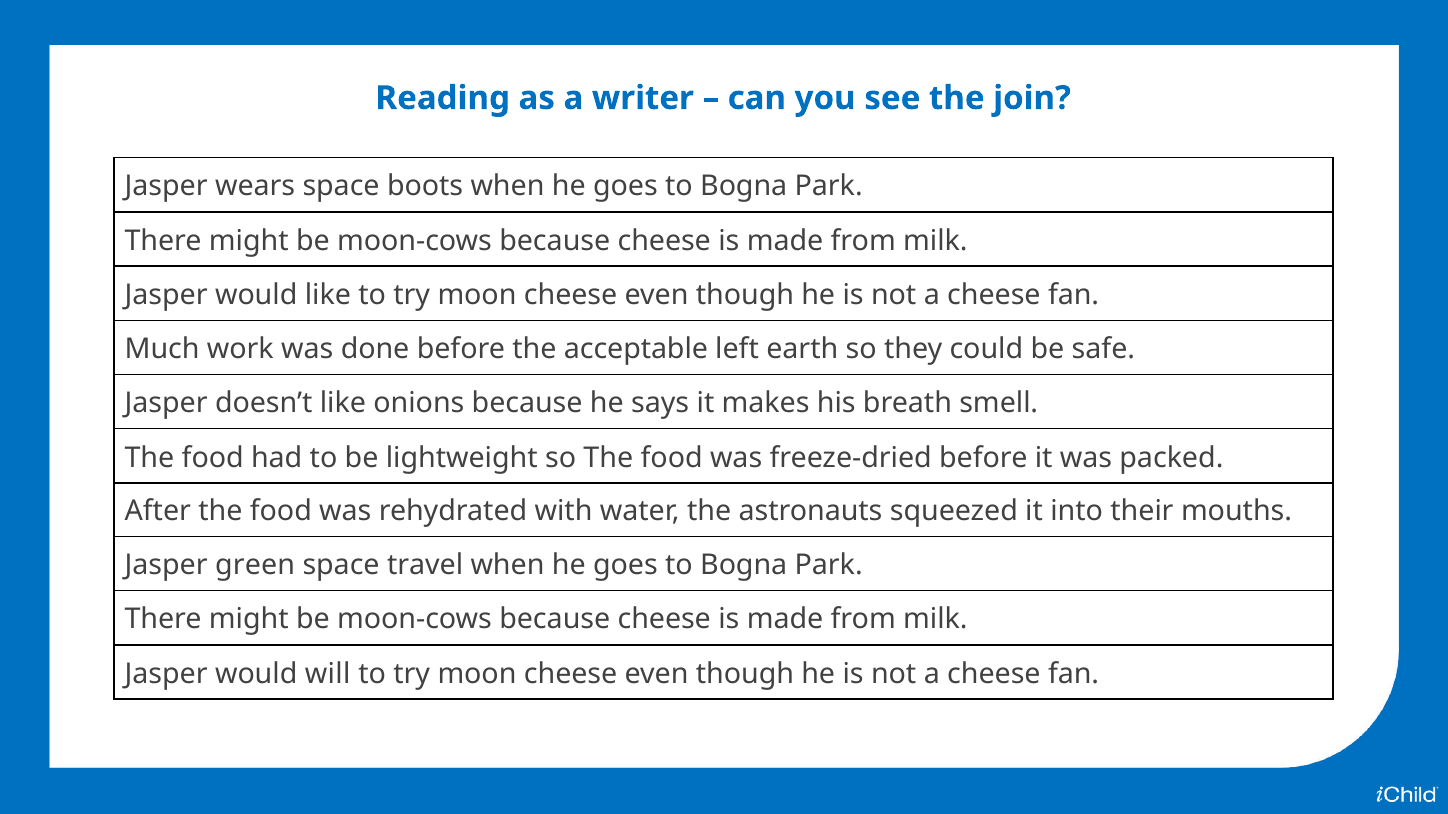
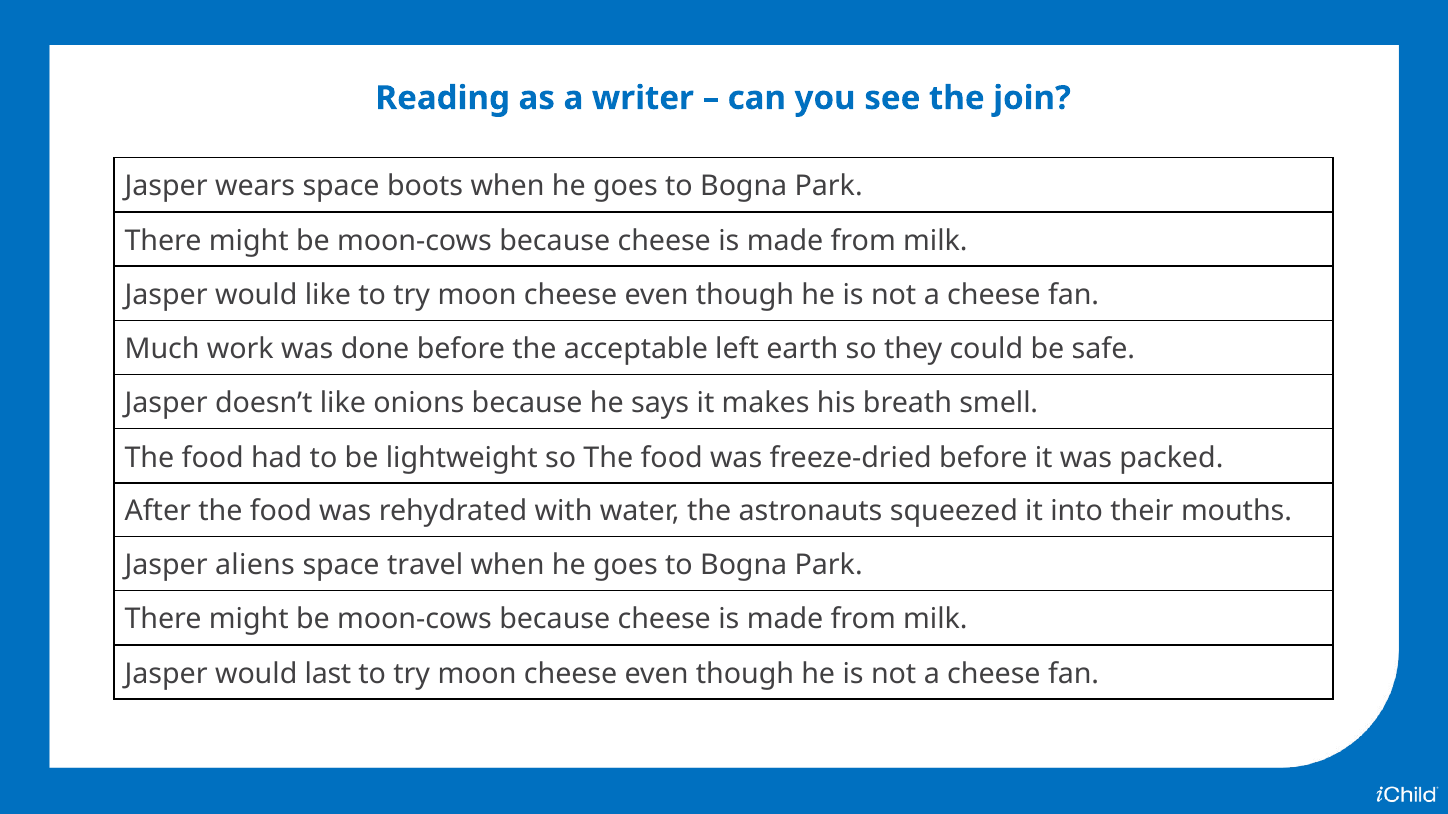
green: green -> aliens
will: will -> last
